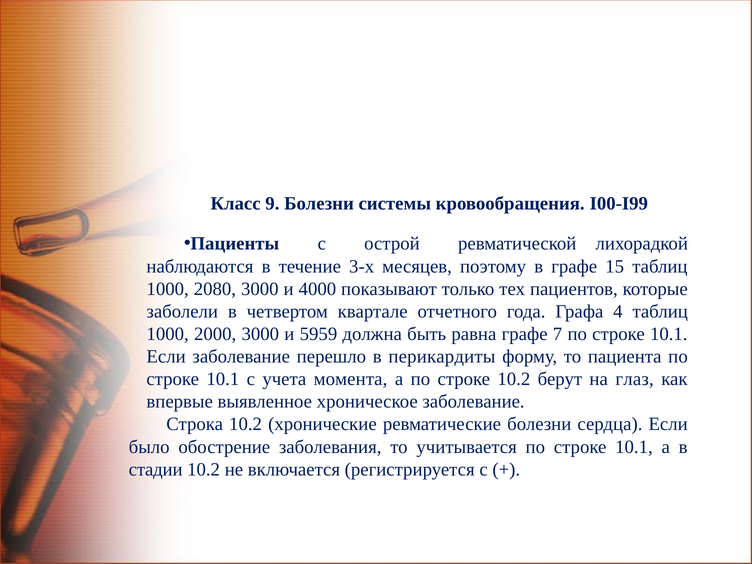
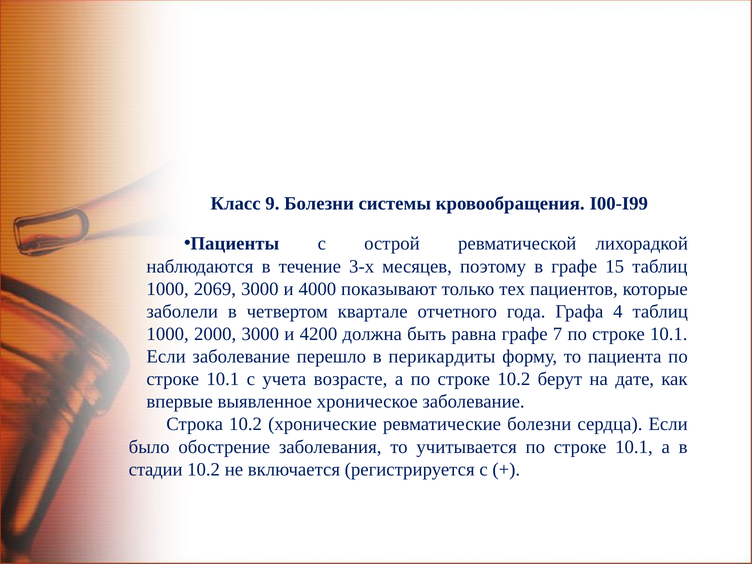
2080: 2080 -> 2069
5959: 5959 -> 4200
момента: момента -> возрасте
глаз: глаз -> дате
